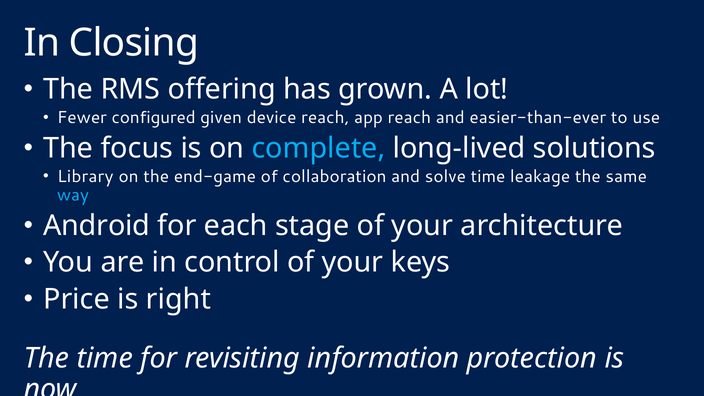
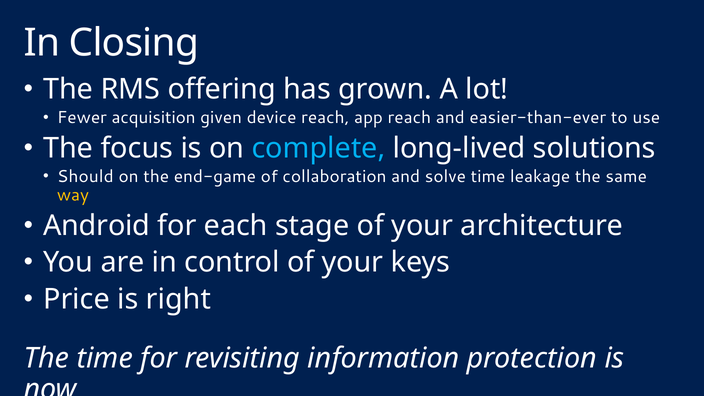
configured: configured -> acquisition
Library: Library -> Should
way colour: light blue -> yellow
